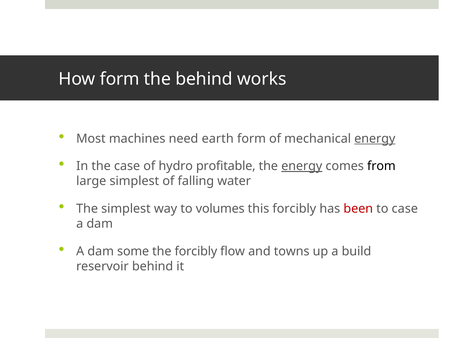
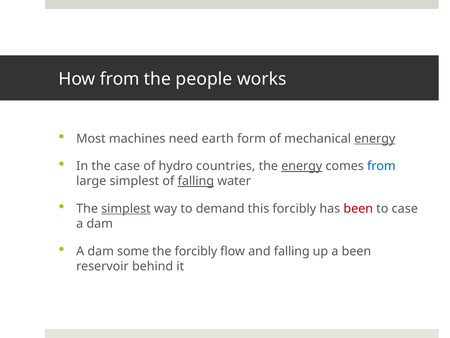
How form: form -> from
the behind: behind -> people
profitable: profitable -> countries
from at (381, 166) colour: black -> blue
falling at (196, 181) underline: none -> present
simplest at (126, 208) underline: none -> present
volumes: volumes -> demand
and towns: towns -> falling
a build: build -> been
